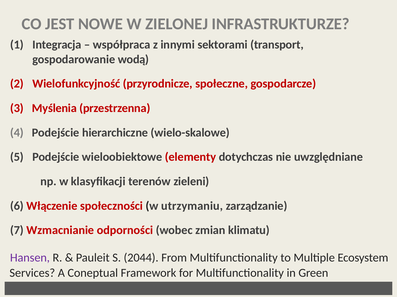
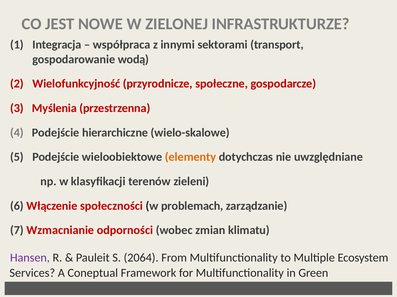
elementy colour: red -> orange
utrzymaniu: utrzymaniu -> problemach
2044: 2044 -> 2064
